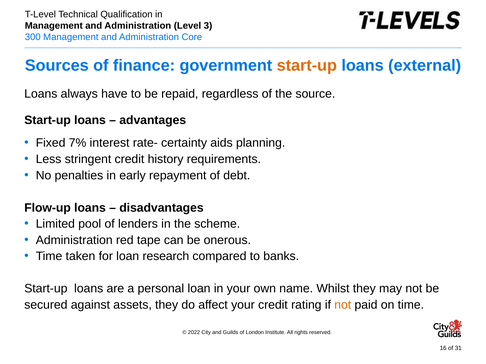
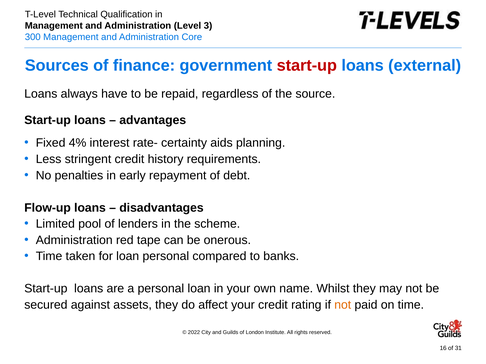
start-up at (307, 65) colour: orange -> red
7%: 7% -> 4%
loan research: research -> personal
